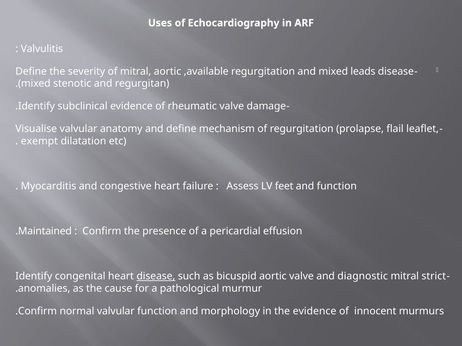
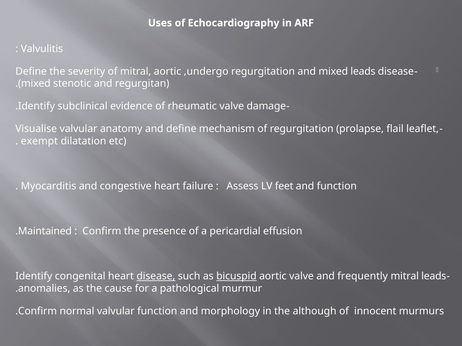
,available: ,available -> ,undergo
bicuspid underline: none -> present
diagnostic: diagnostic -> frequently
mitral strict: strict -> leads
the evidence: evidence -> although
